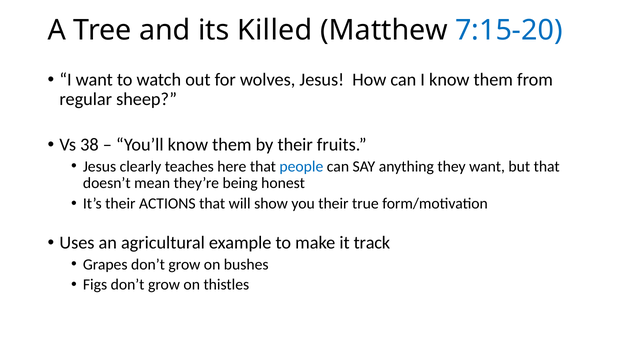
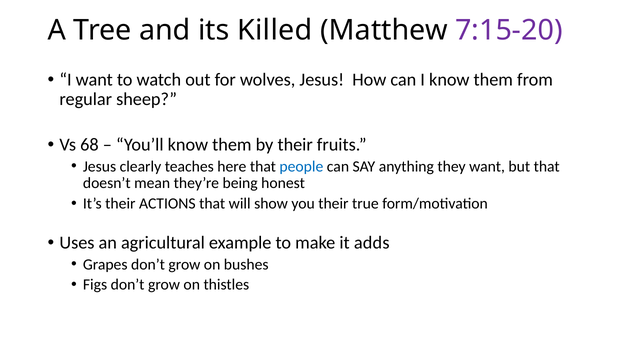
7:15-20 colour: blue -> purple
38: 38 -> 68
track: track -> adds
